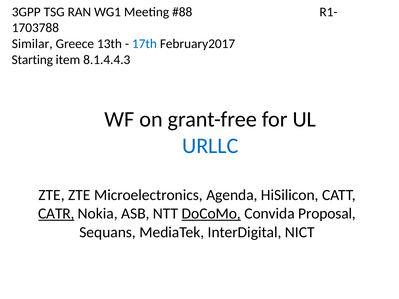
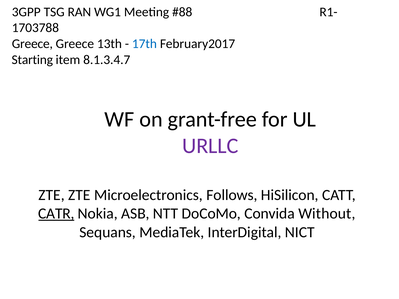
Similar at (32, 44): Similar -> Greece
8.1.4.4.3: 8.1.4.4.3 -> 8.1.3.4.7
URLLC colour: blue -> purple
Agenda: Agenda -> Follows
DoCoMo underline: present -> none
Proposal: Proposal -> Without
